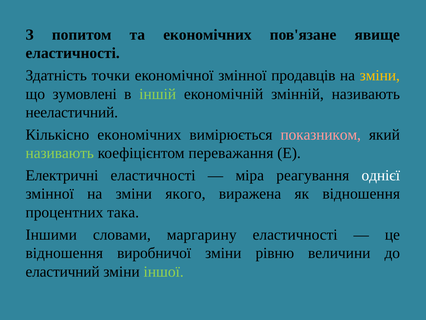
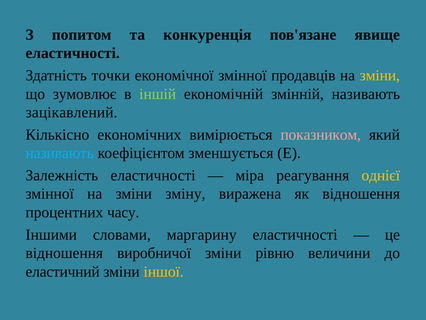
та економічних: економічних -> конкуренція
зумовлені: зумовлені -> зумовлює
нееластичний: нееластичний -> зацікавлений
називають at (60, 153) colour: light green -> light blue
переважання: переважання -> зменшується
Електричні: Електричні -> Залежність
однієї colour: white -> yellow
якого: якого -> зміну
така: така -> часу
іншої colour: light green -> yellow
